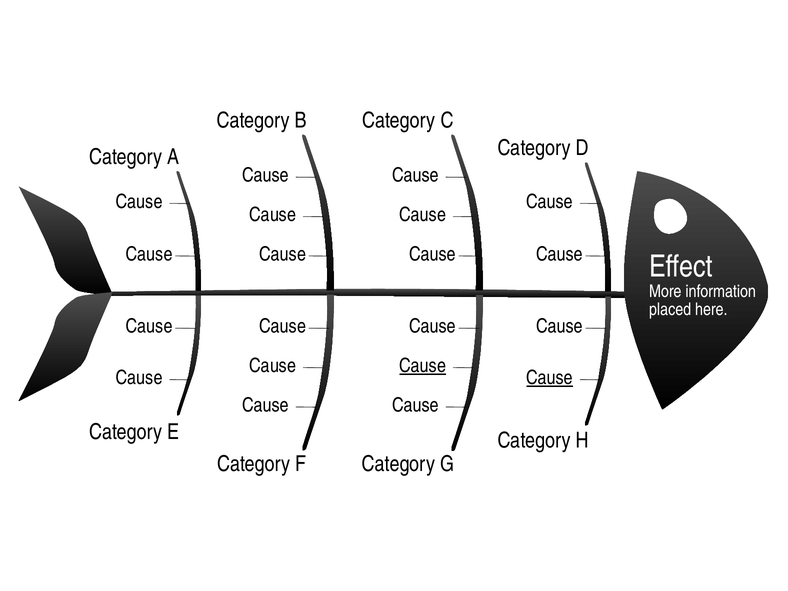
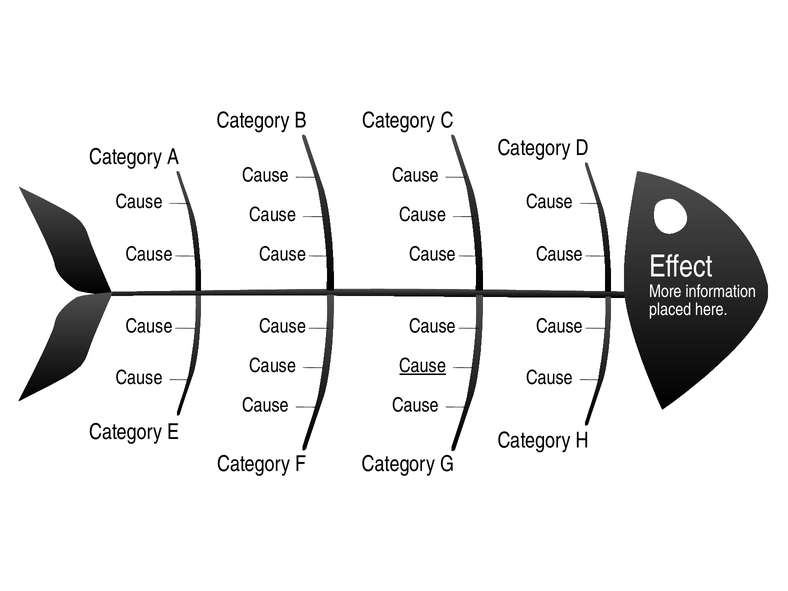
Cause at (550, 378) underline: present -> none
